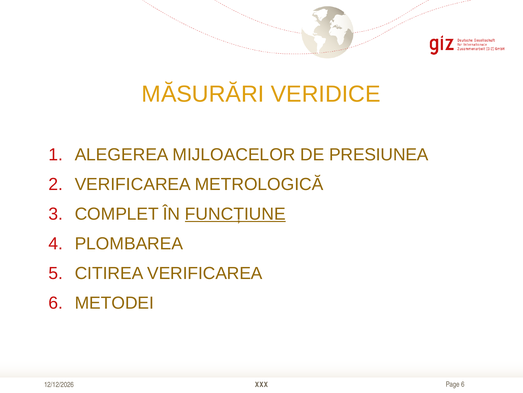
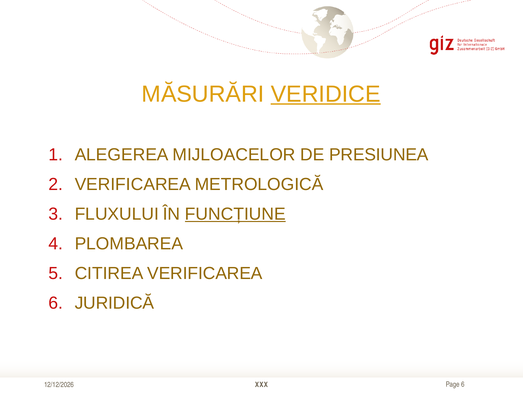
VERIDICE underline: none -> present
COMPLET: COMPLET -> FLUXULUI
METODEI: METODEI -> JURIDICĂ
